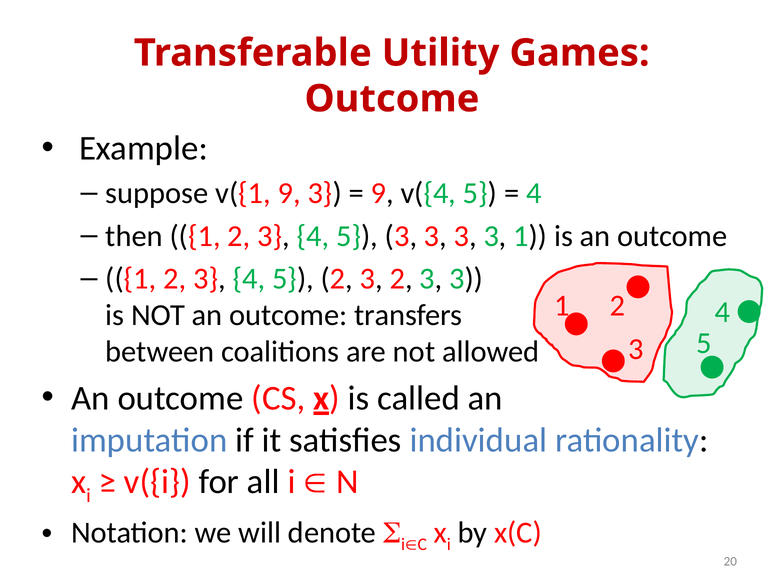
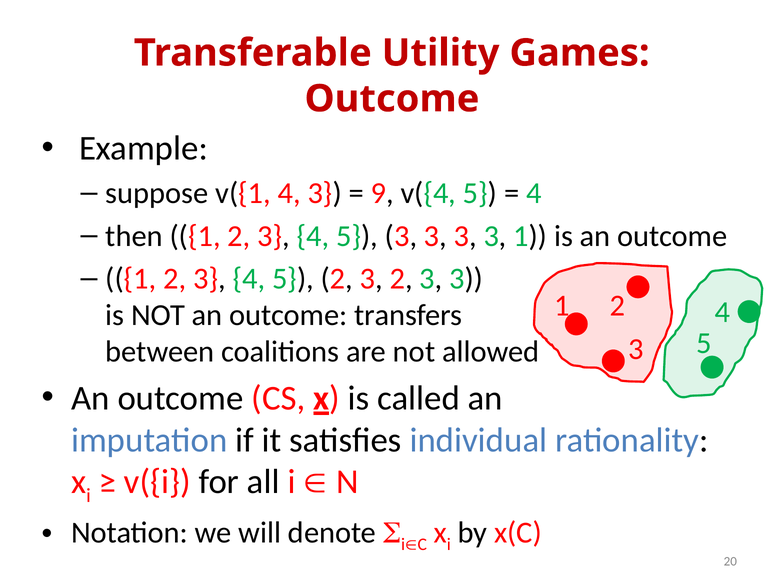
v({1 9: 9 -> 4
